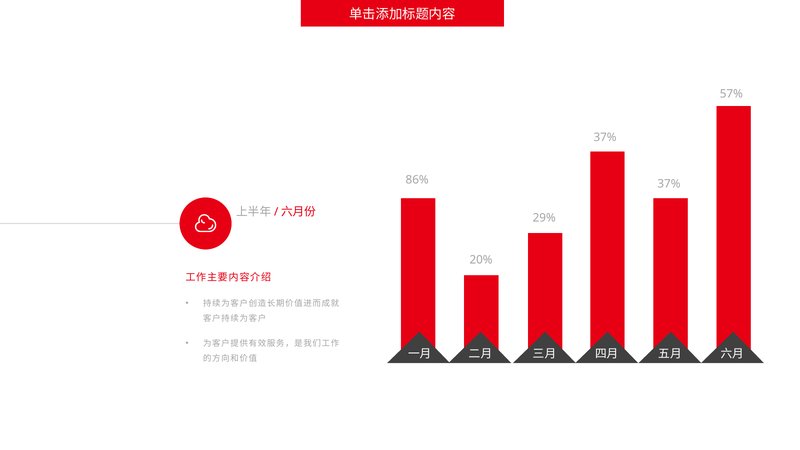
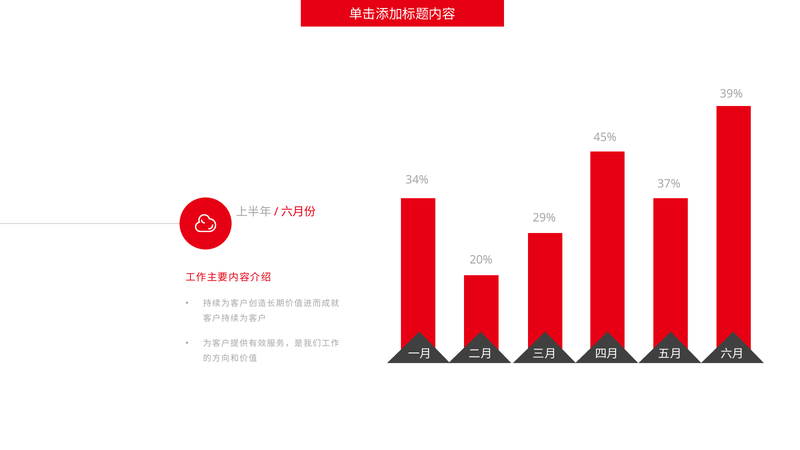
57%: 57% -> 39%
37% at (605, 137): 37% -> 45%
86%: 86% -> 34%
